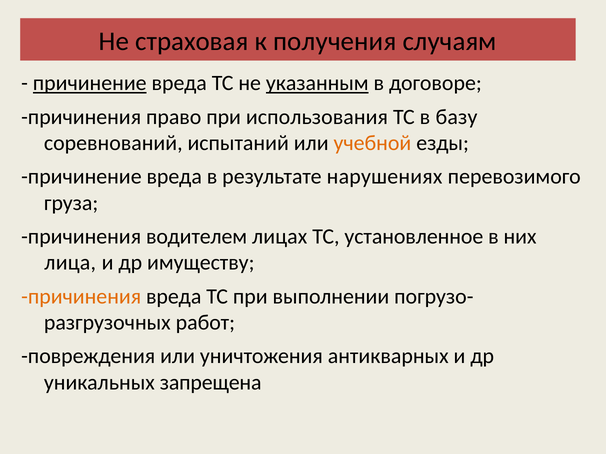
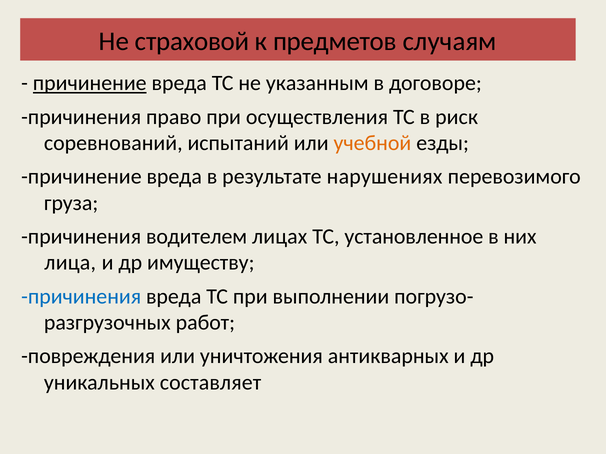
страховая: страховая -> страховой
получения: получения -> предметов
указанным underline: present -> none
использования: использования -> осуществления
базу: базу -> риск
причинения at (81, 297) colour: orange -> blue
запрещена: запрещена -> составляет
